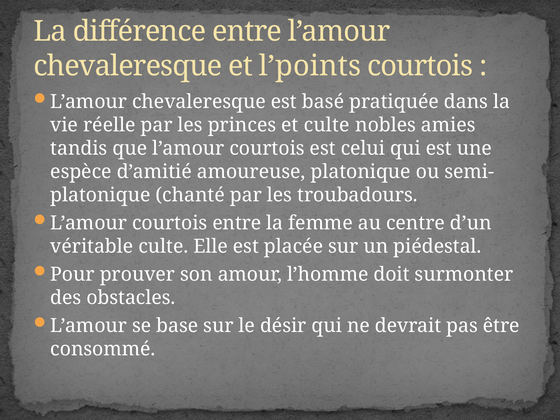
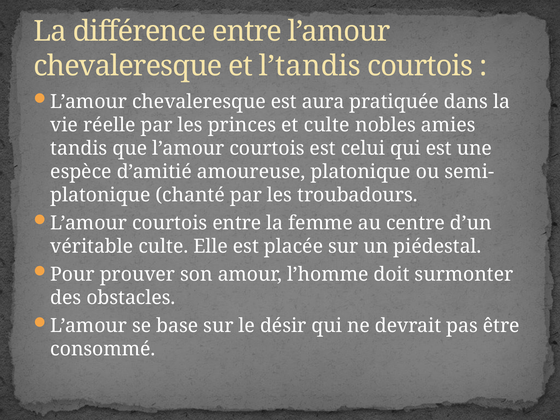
l’points: l’points -> l’tandis
basé: basé -> aura
